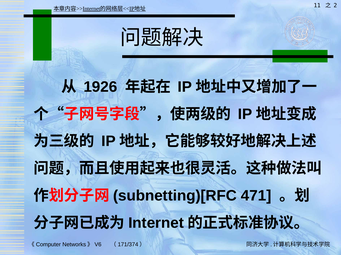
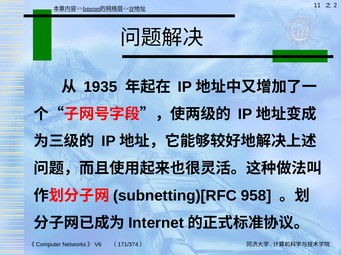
1926: 1926 -> 1935
471: 471 -> 958
